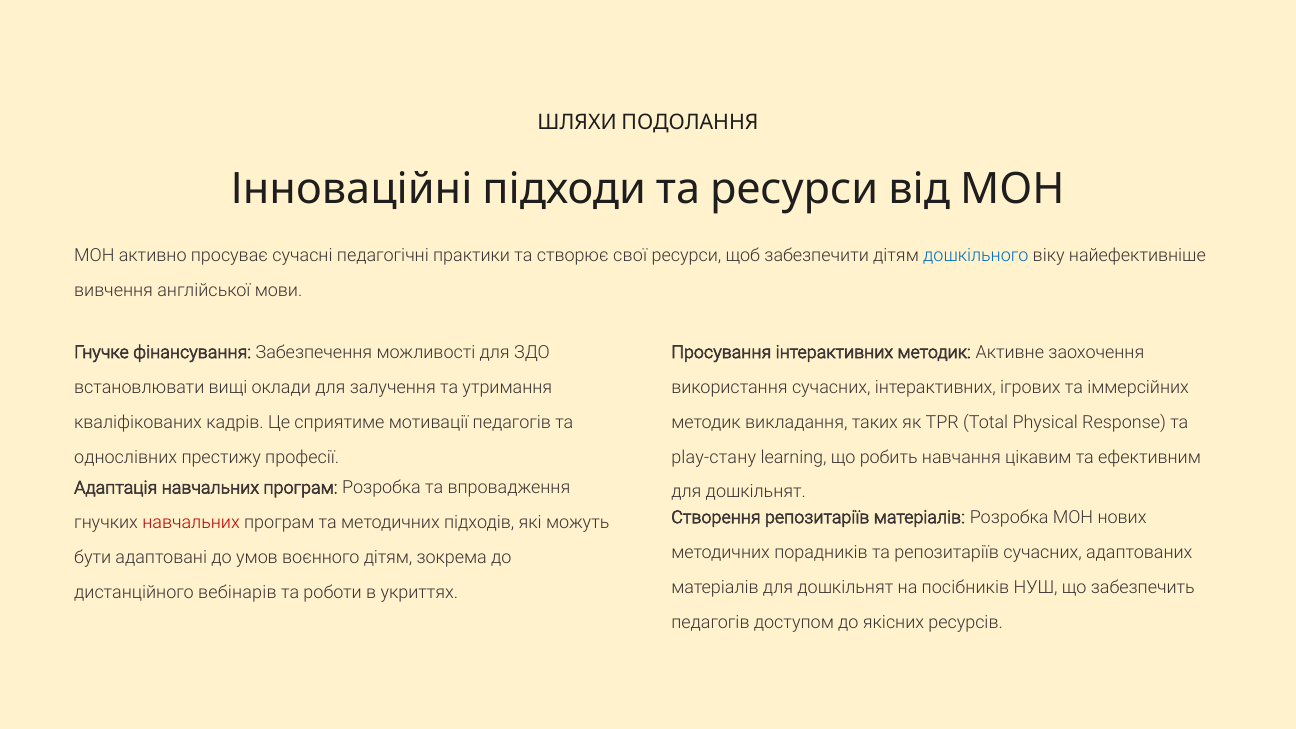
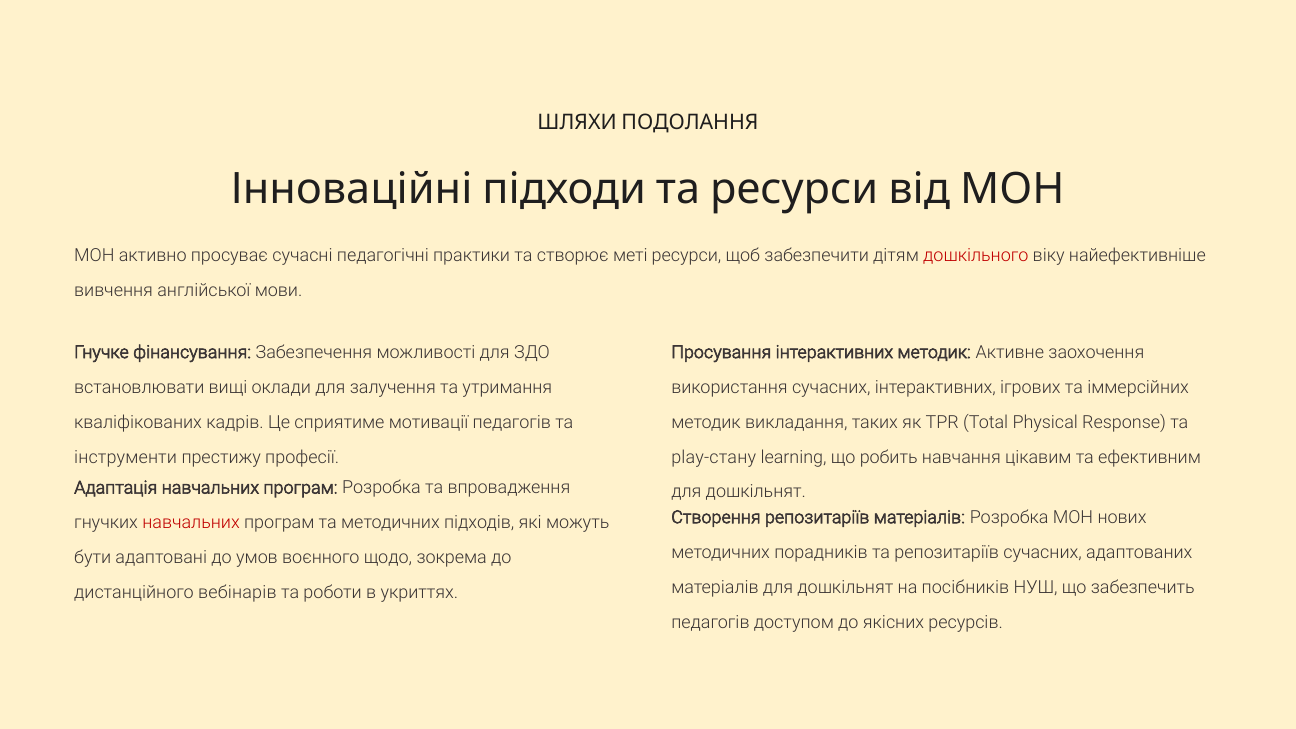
свої: свої -> меті
дошкільного colour: blue -> red
однослівних: однослівних -> інструменти
воєнного дітям: дітям -> щодо
